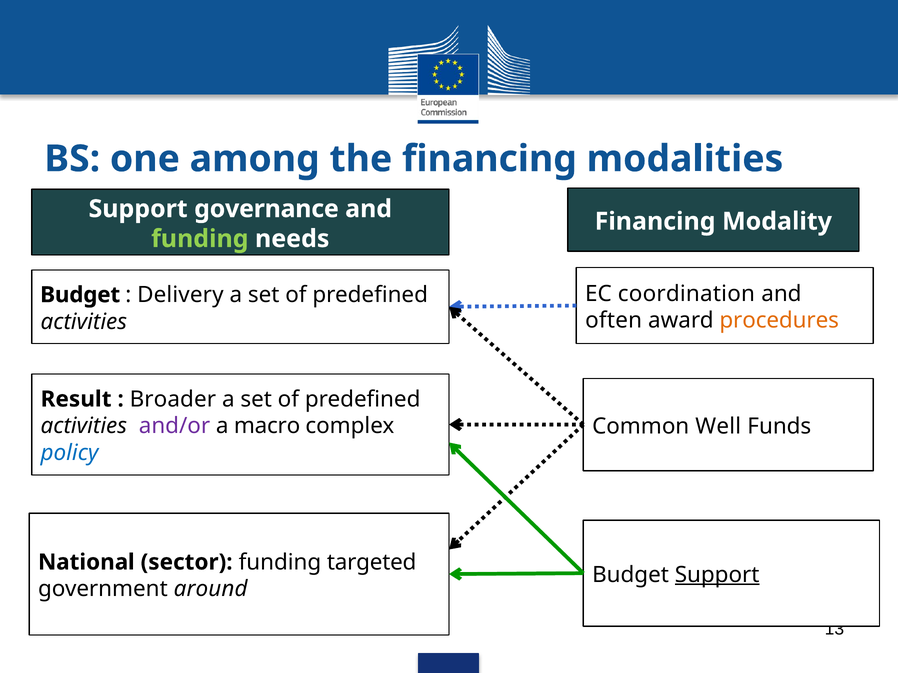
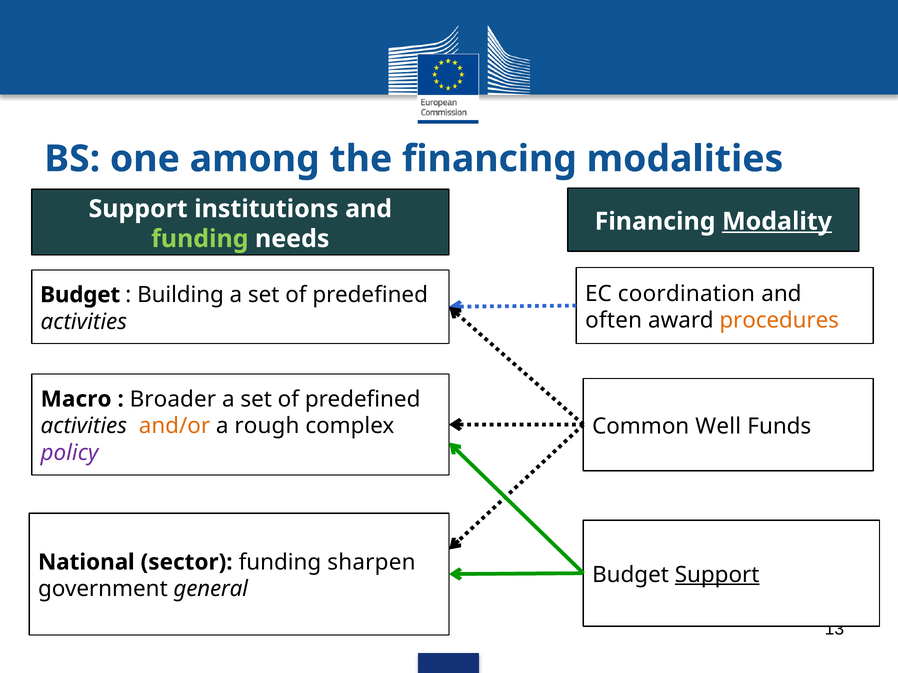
governance: governance -> institutions
Modality underline: none -> present
Delivery: Delivery -> Building
Result: Result -> Macro
and/or colour: purple -> orange
macro: macro -> rough
policy colour: blue -> purple
targeted: targeted -> sharpen
around: around -> general
